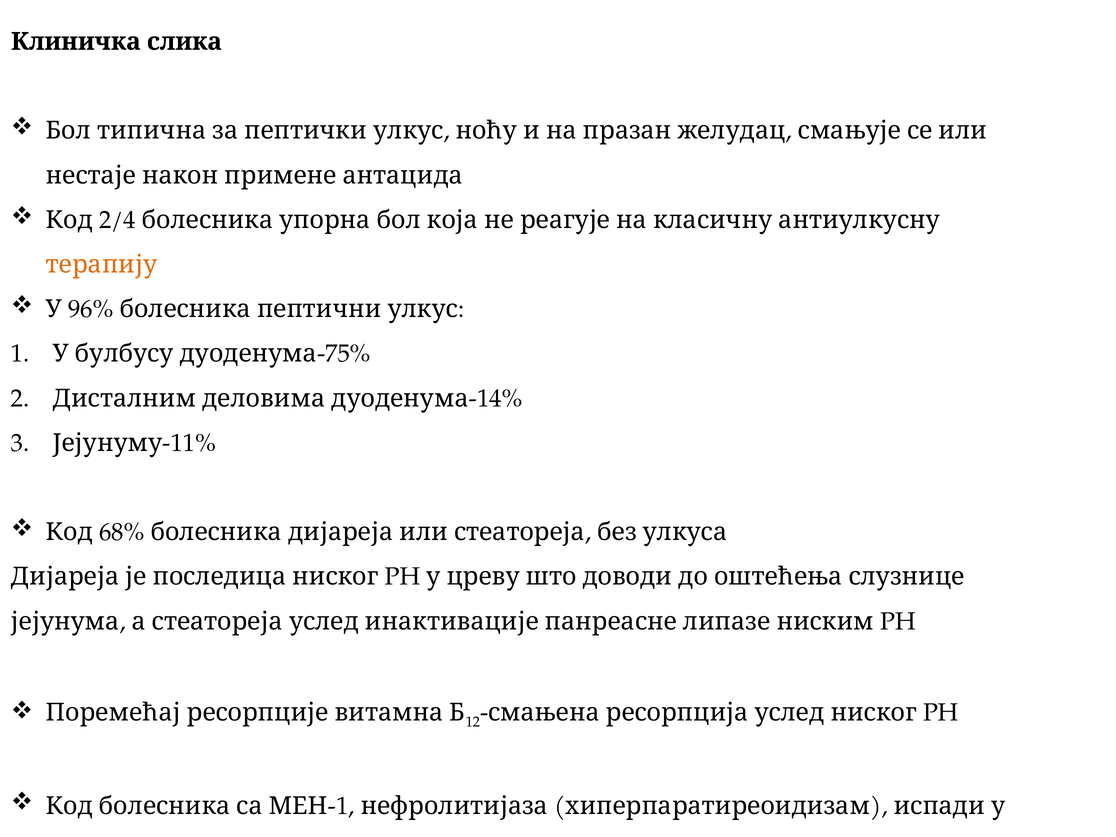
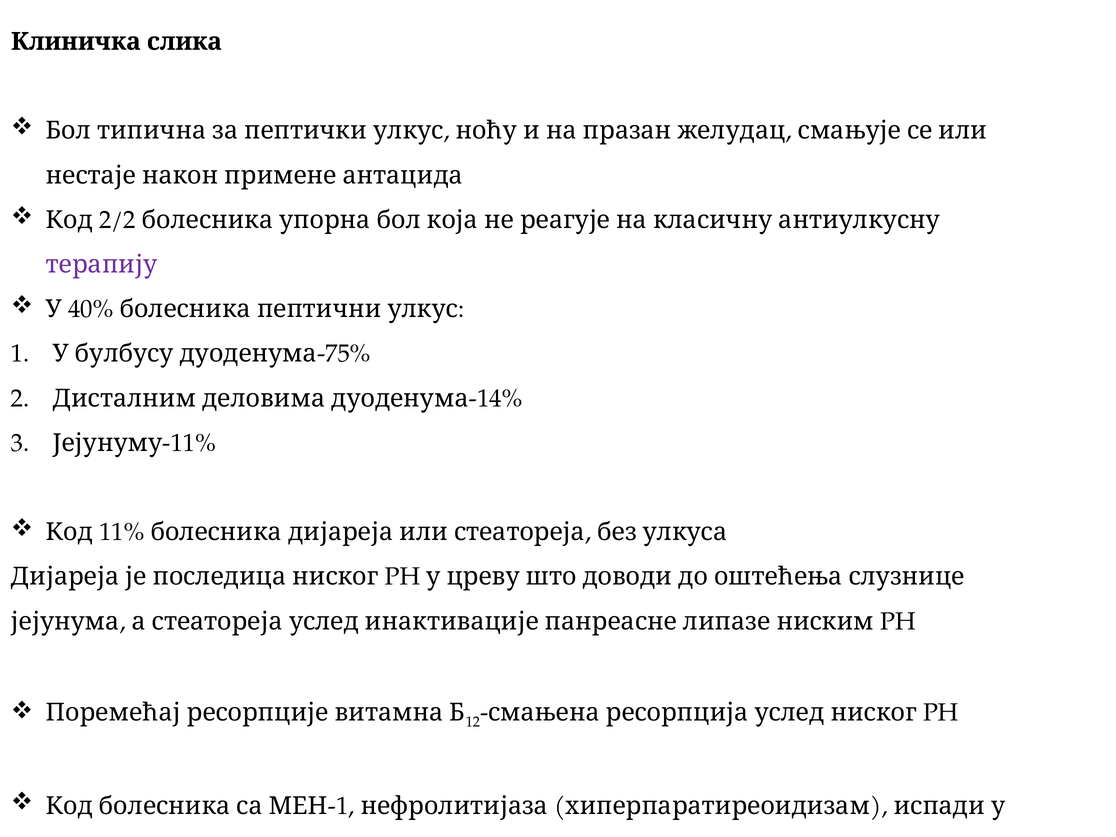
2/4: 2/4 -> 2/2
терапију colour: orange -> purple
96%: 96% -> 40%
68%: 68% -> 11%
